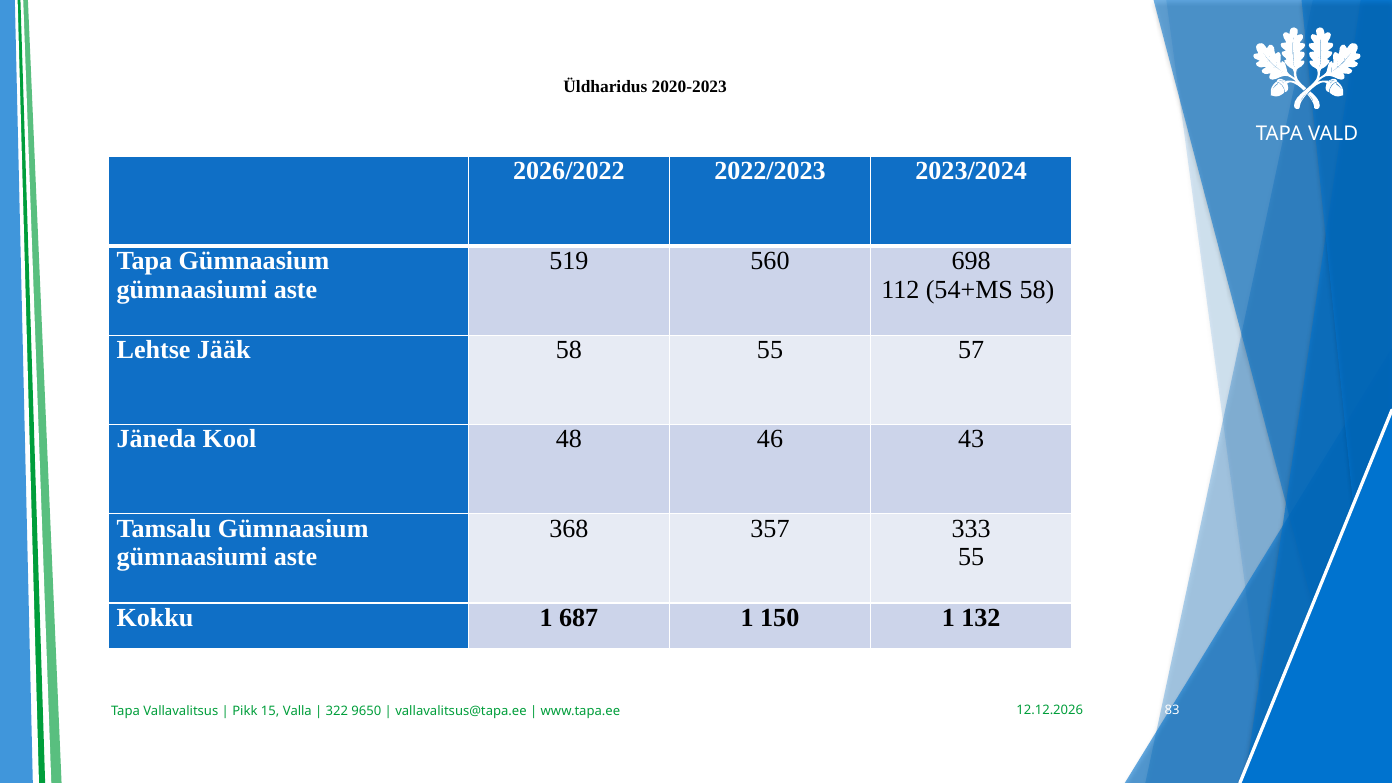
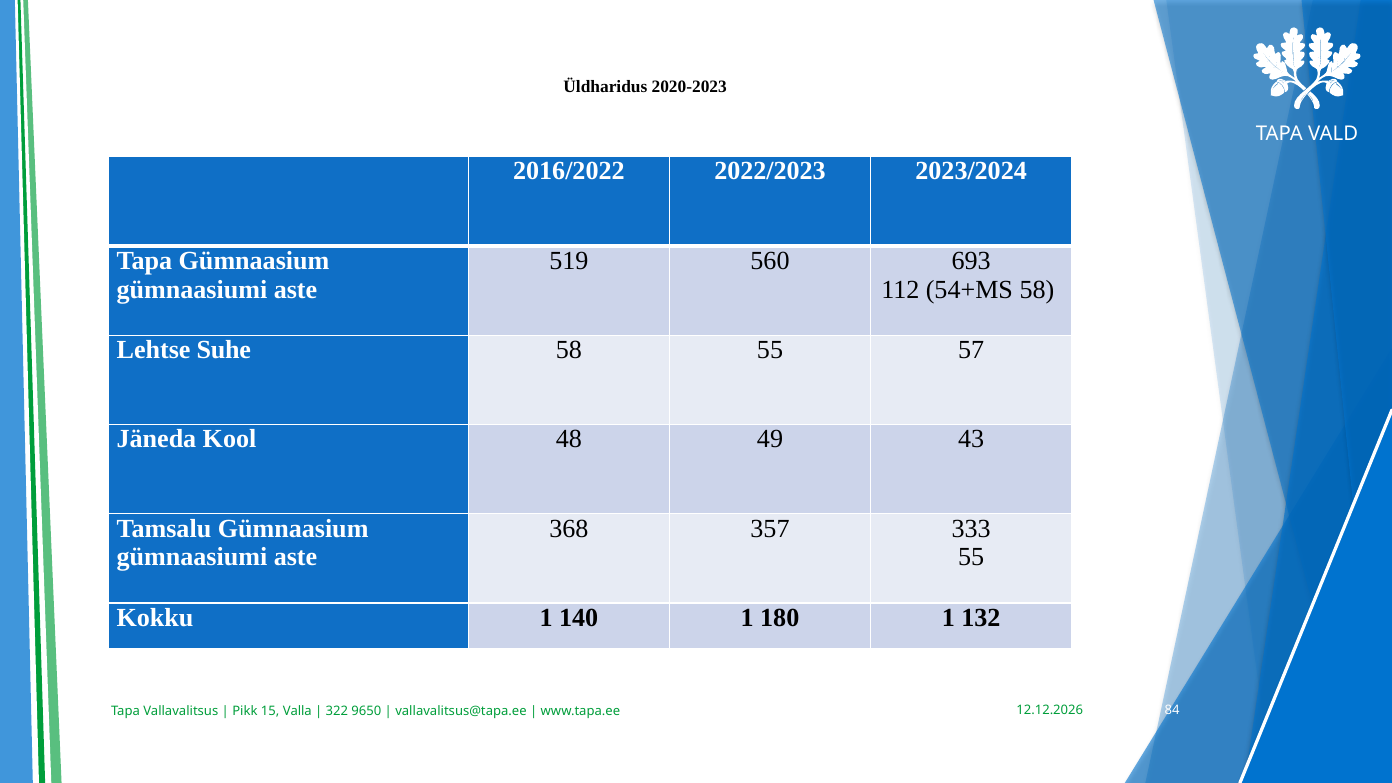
2026/2022: 2026/2022 -> 2016/2022
698: 698 -> 693
Jääk: Jääk -> Suhe
46: 46 -> 49
687: 687 -> 140
150: 150 -> 180
83: 83 -> 84
